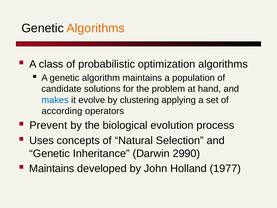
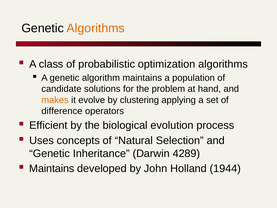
makes colour: blue -> orange
according: according -> difference
Prevent: Prevent -> Efficient
2990: 2990 -> 4289
1977: 1977 -> 1944
